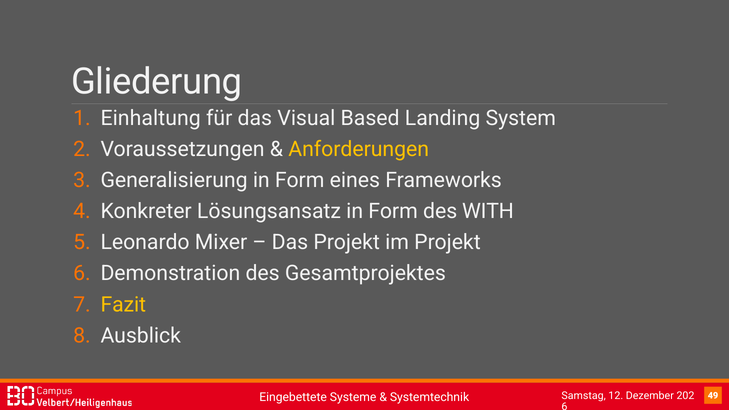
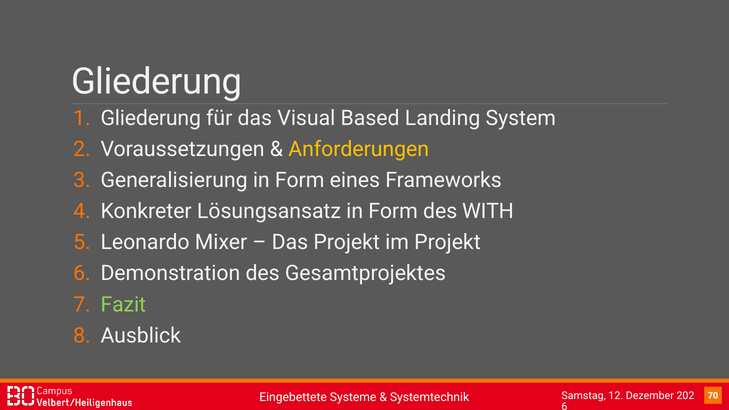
Einhaltung at (151, 118): Einhaltung -> Gliederung
Fazit colour: yellow -> light green
49: 49 -> 70
